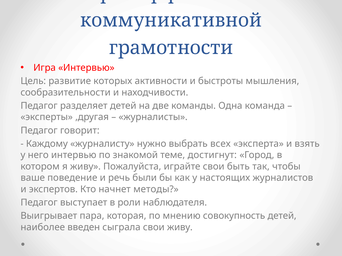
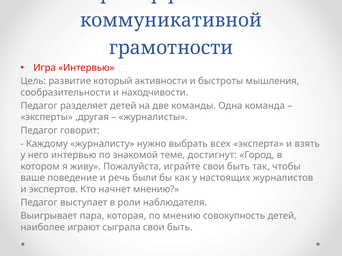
которых: которых -> который
начнет методы: методы -> мнению
введен: введен -> играют
сыграла свои живу: живу -> быть
